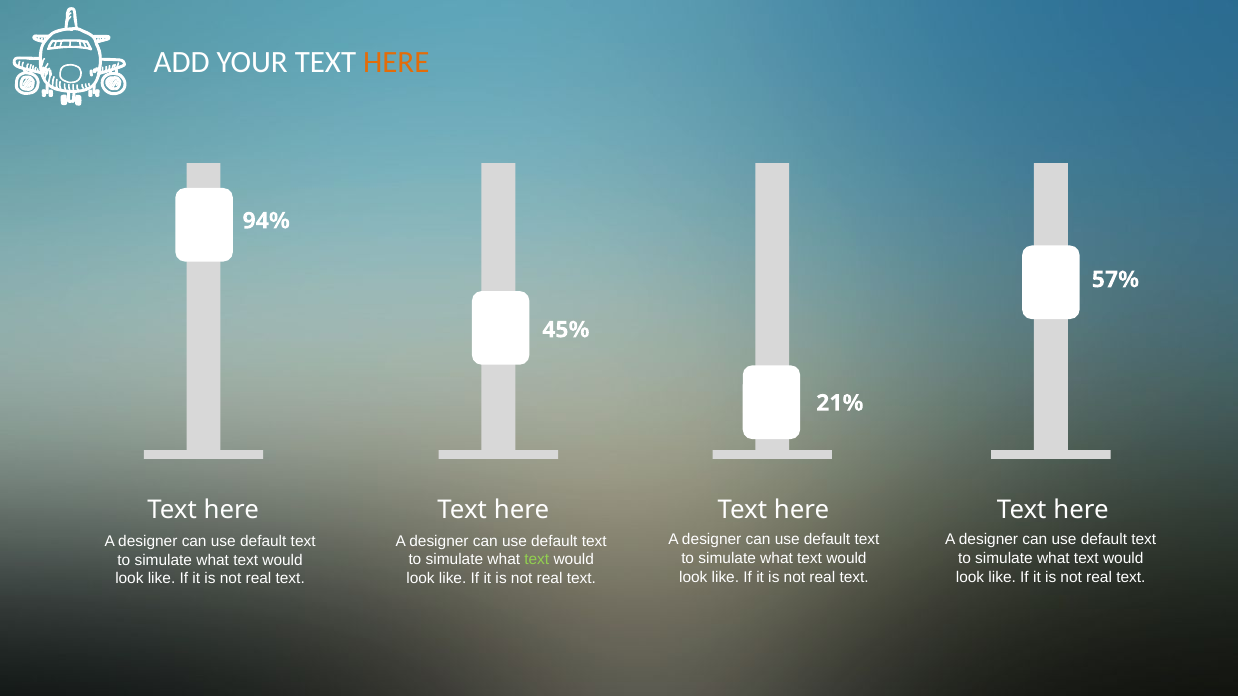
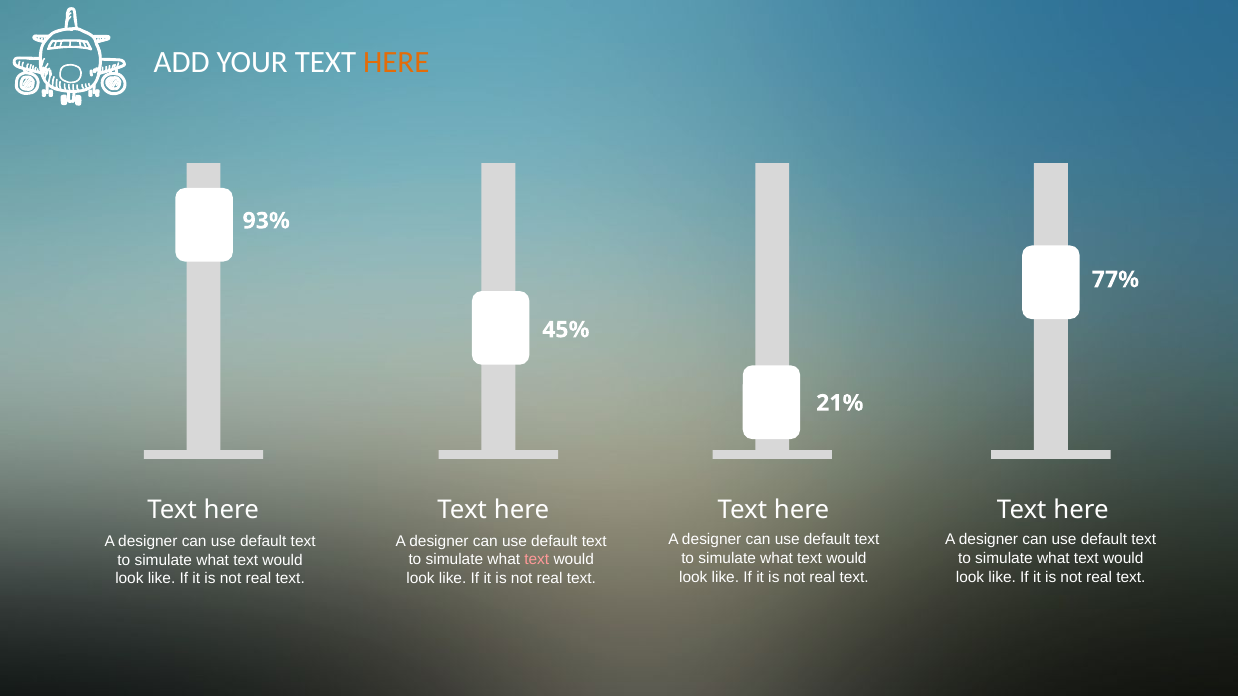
94%: 94% -> 93%
57%: 57% -> 77%
text at (537, 560) colour: light green -> pink
